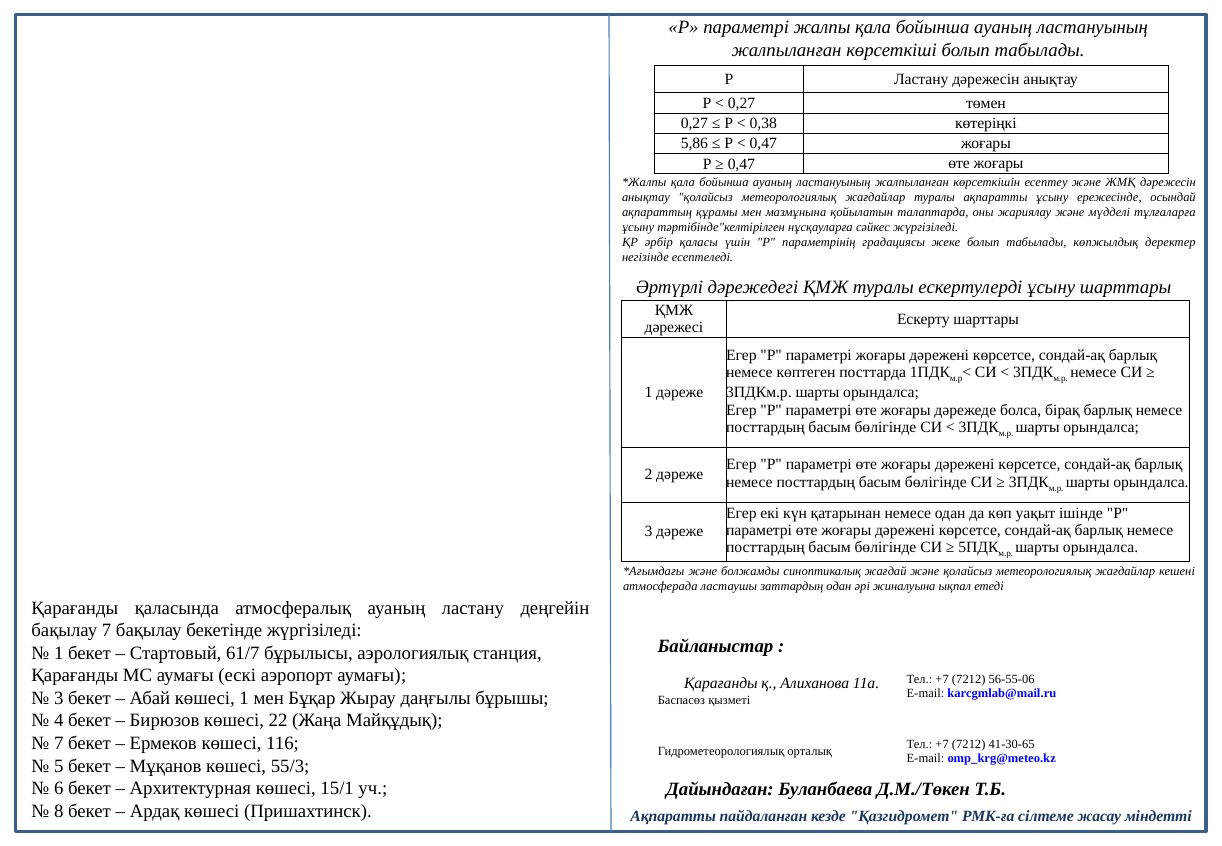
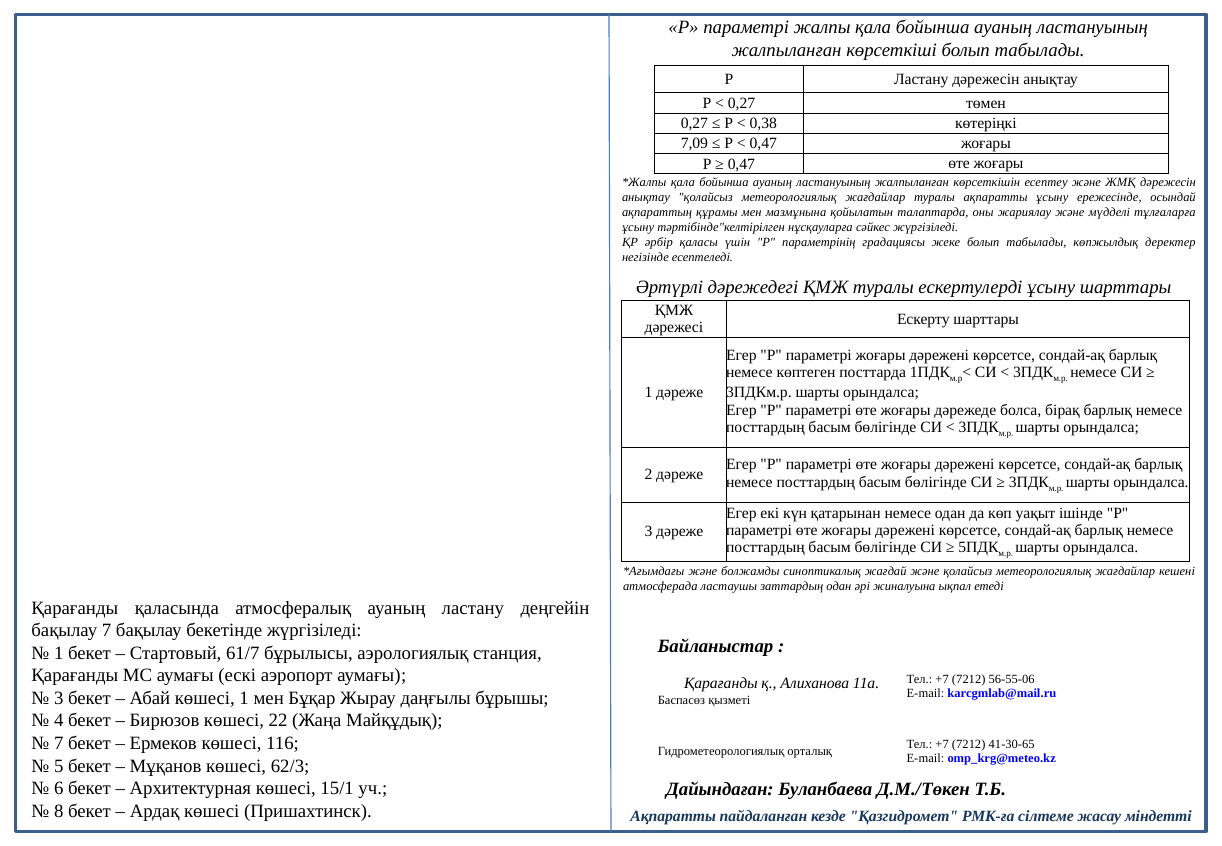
5,86: 5,86 -> 7,09
55/3: 55/3 -> 62/3
